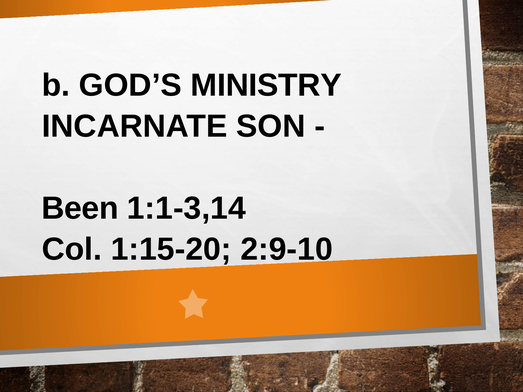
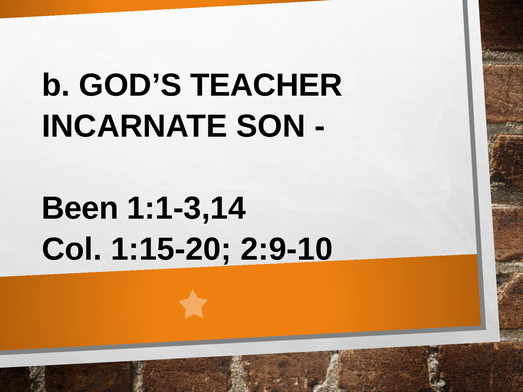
MINISTRY: MINISTRY -> TEACHER
